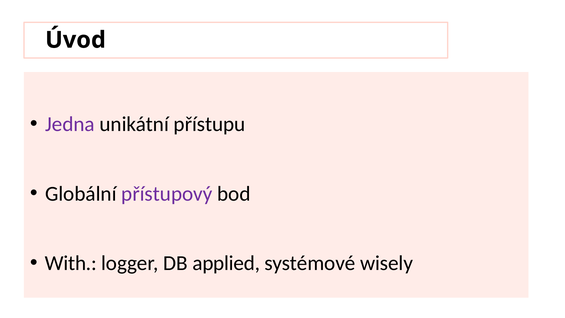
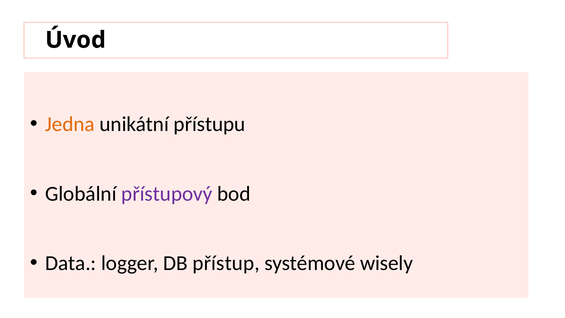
Jedna colour: purple -> orange
With: With -> Data
applied: applied -> přístup
